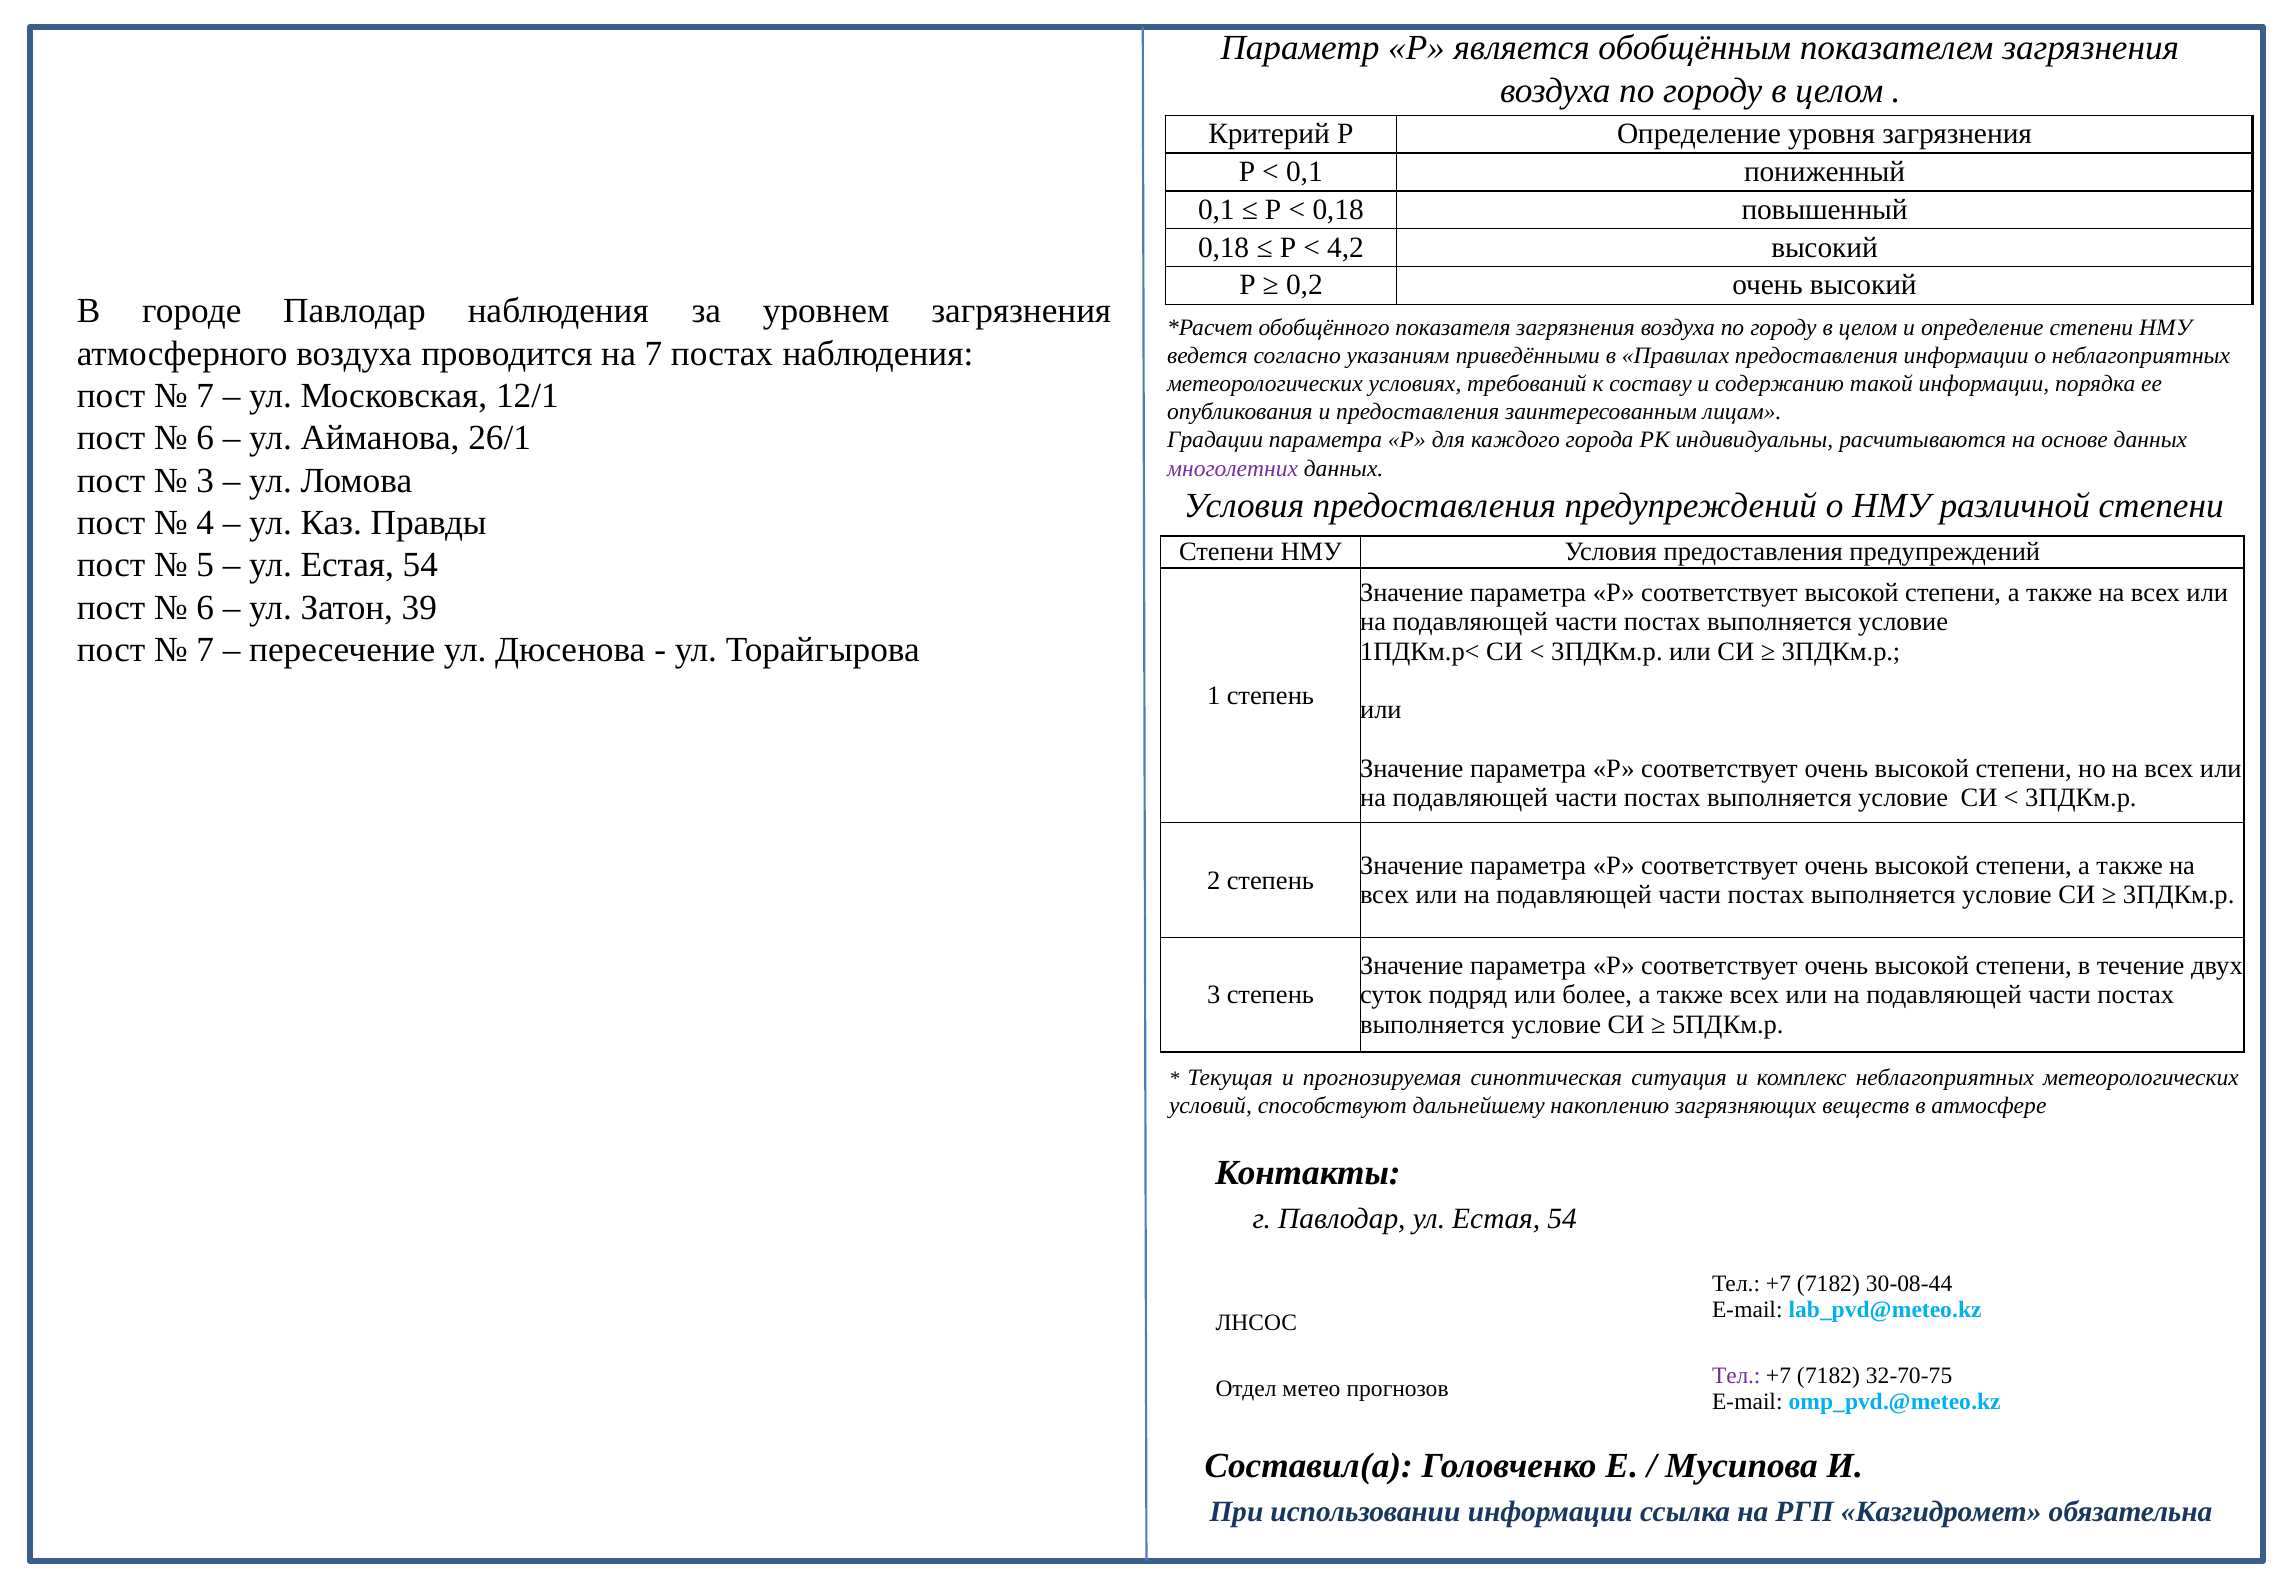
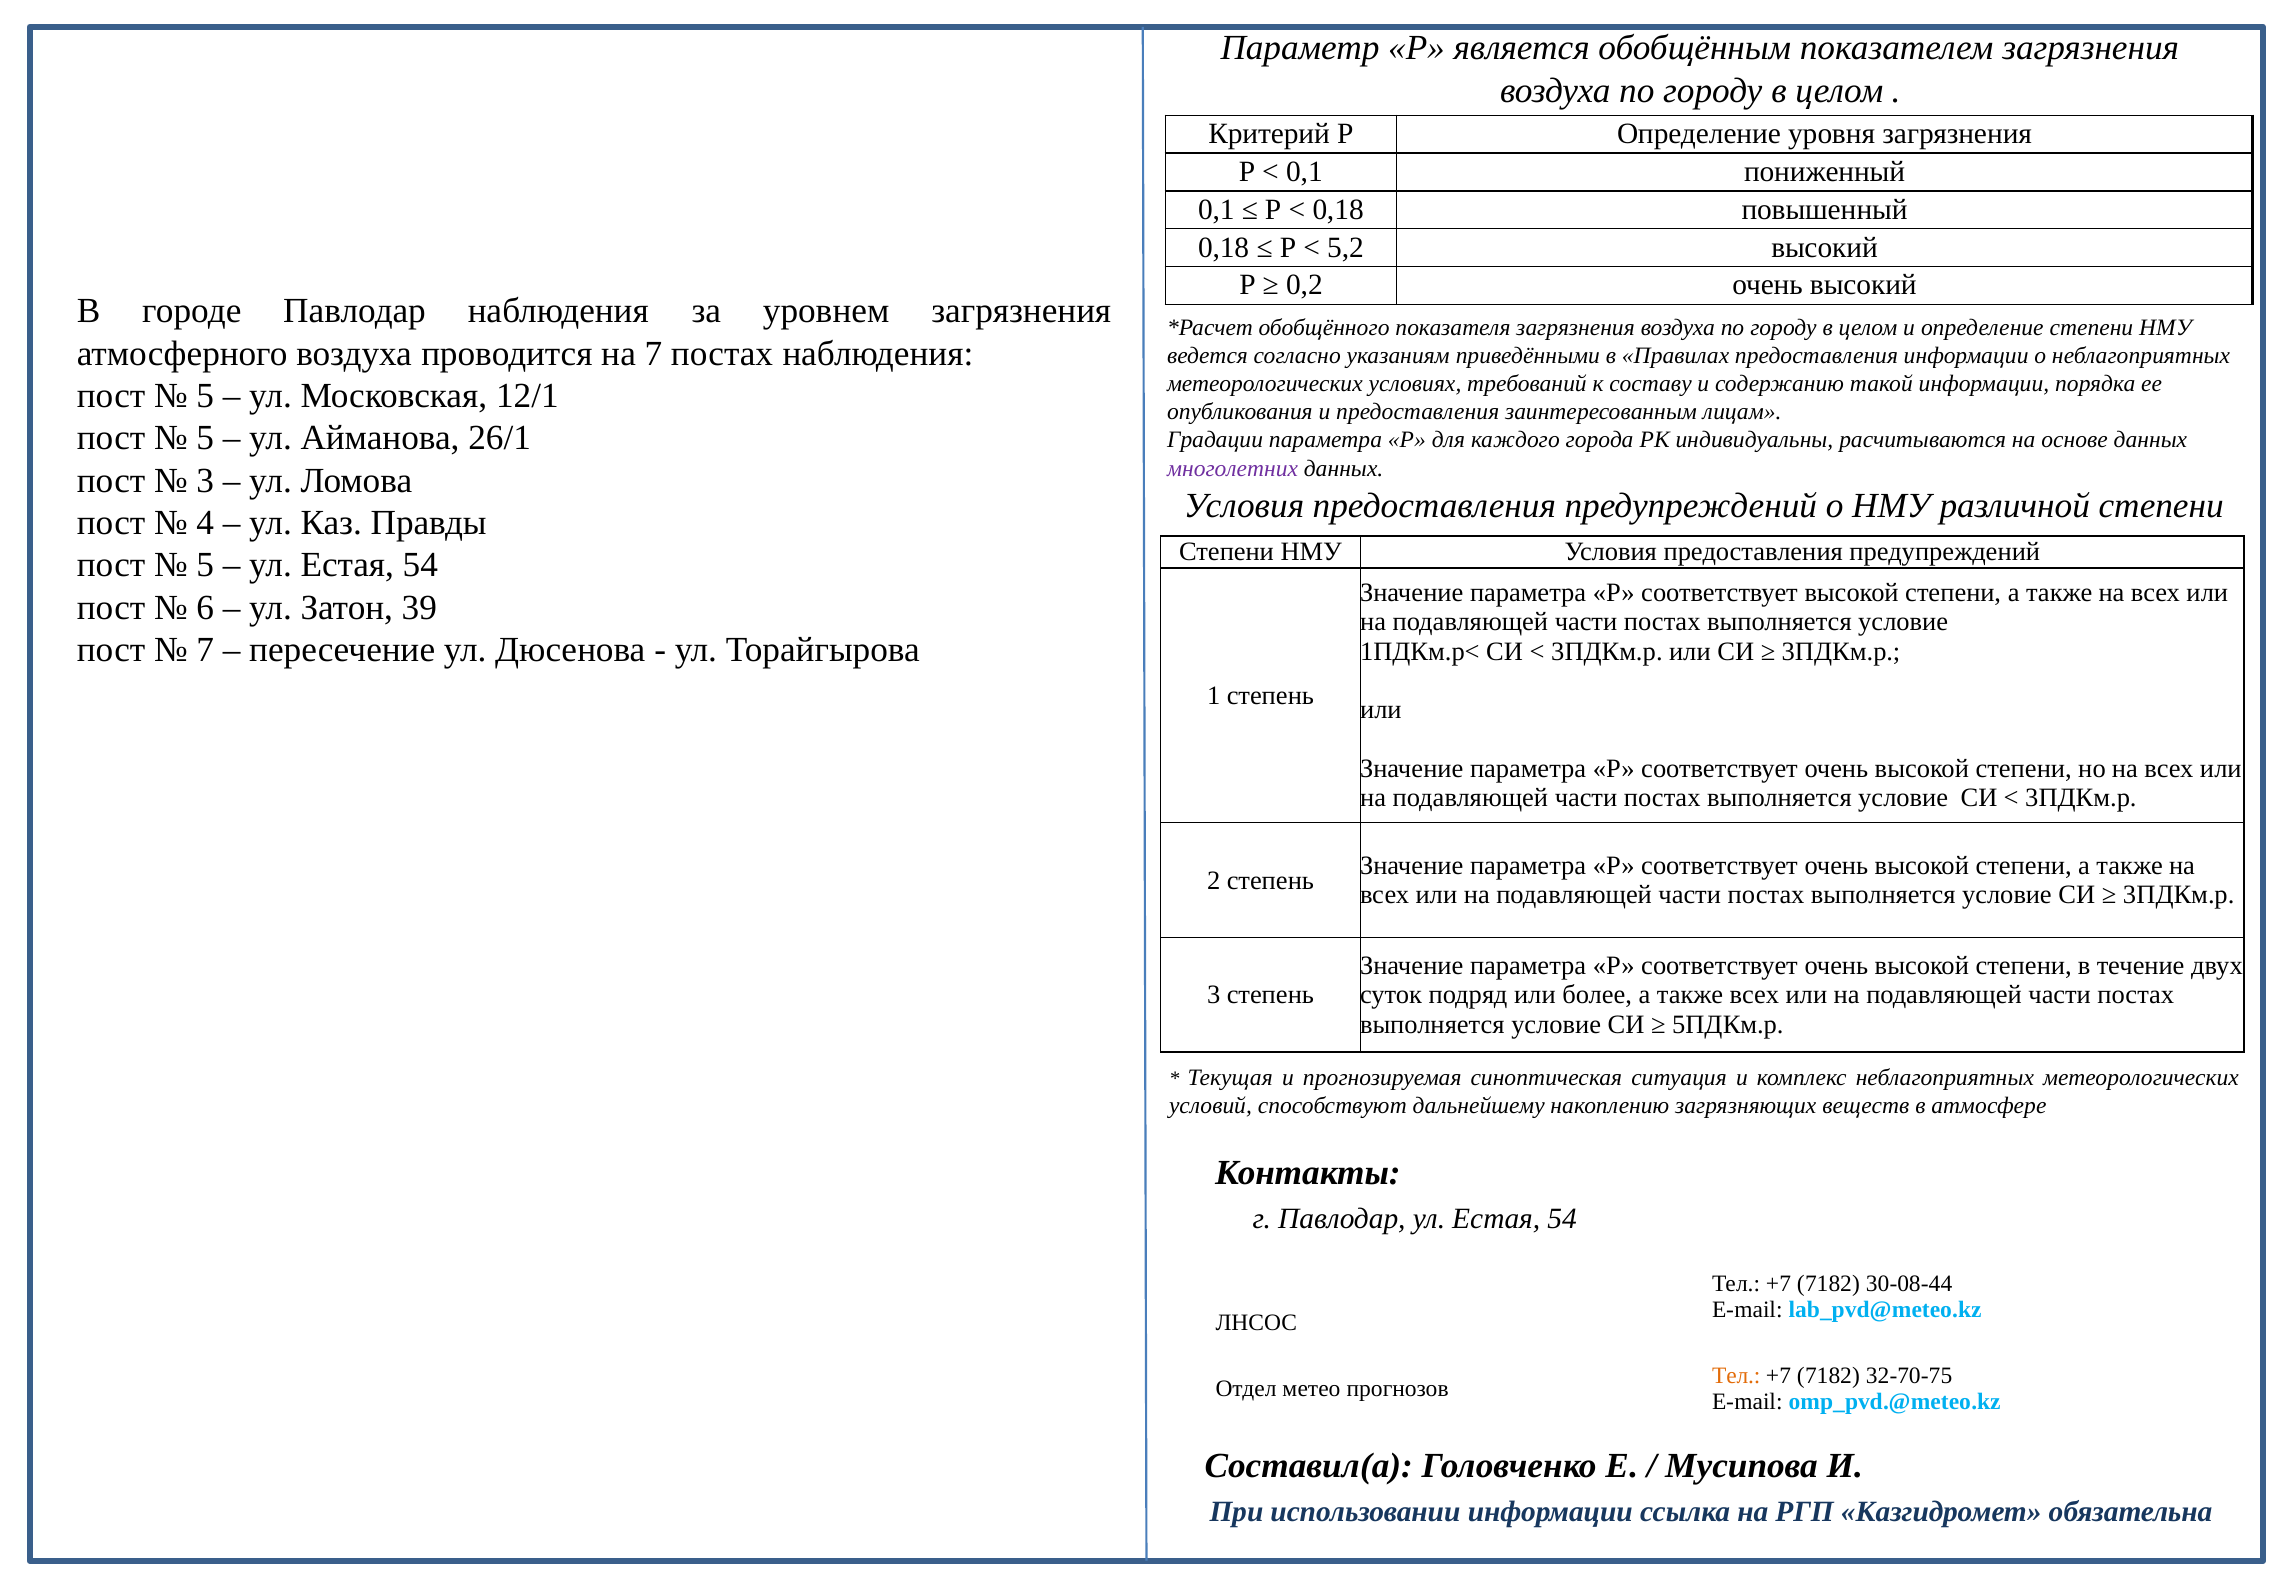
4,2: 4,2 -> 5,2
7 at (205, 396): 7 -> 5
6 at (205, 438): 6 -> 5
Тел at (1736, 1375) colour: purple -> orange
